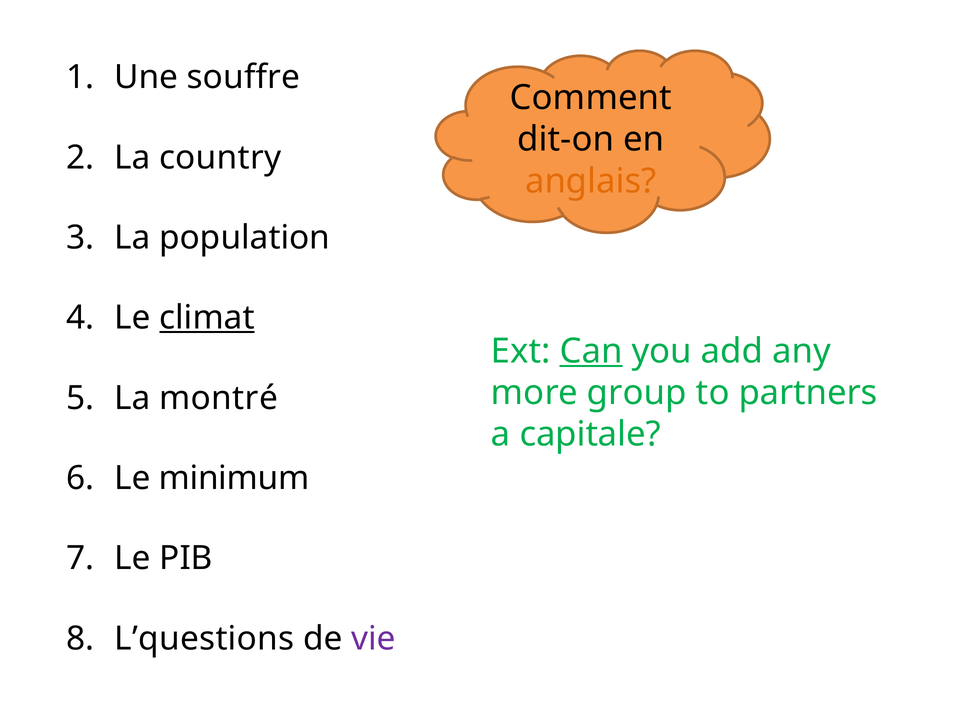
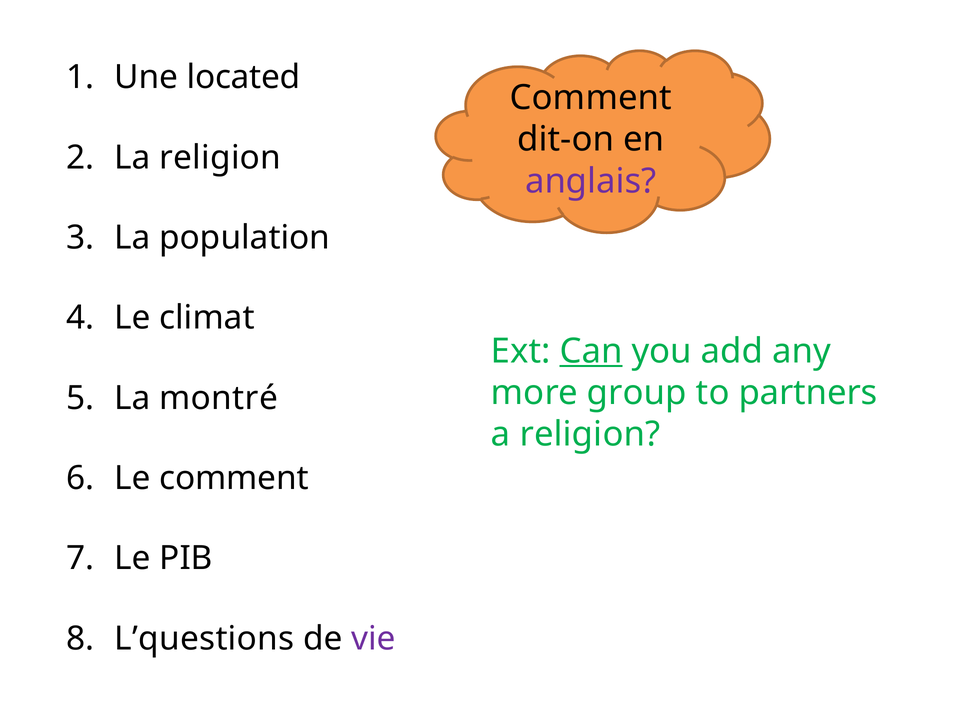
souffre: souffre -> located
La country: country -> religion
anglais colour: orange -> purple
climat underline: present -> none
a capitale: capitale -> religion
Le minimum: minimum -> comment
